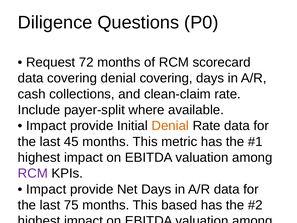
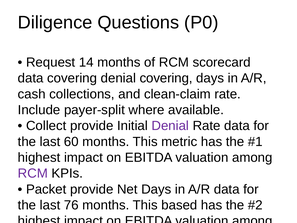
72: 72 -> 14
Impact at (46, 126): Impact -> Collect
Denial at (170, 126) colour: orange -> purple
45: 45 -> 60
Impact at (46, 189): Impact -> Packet
75: 75 -> 76
